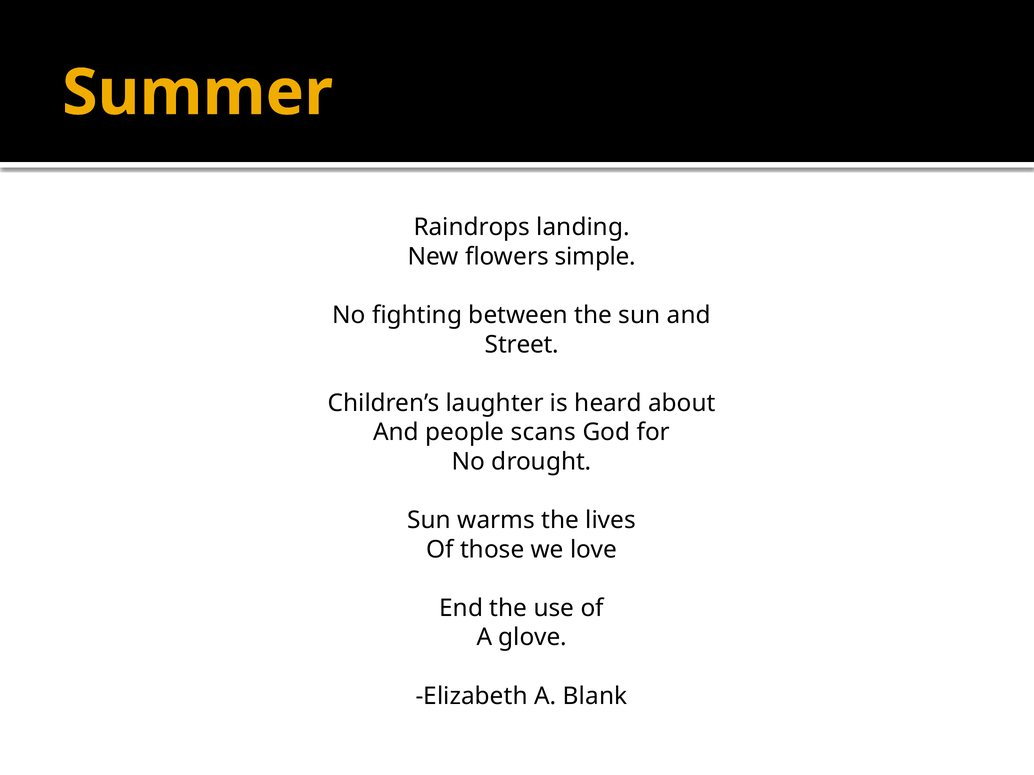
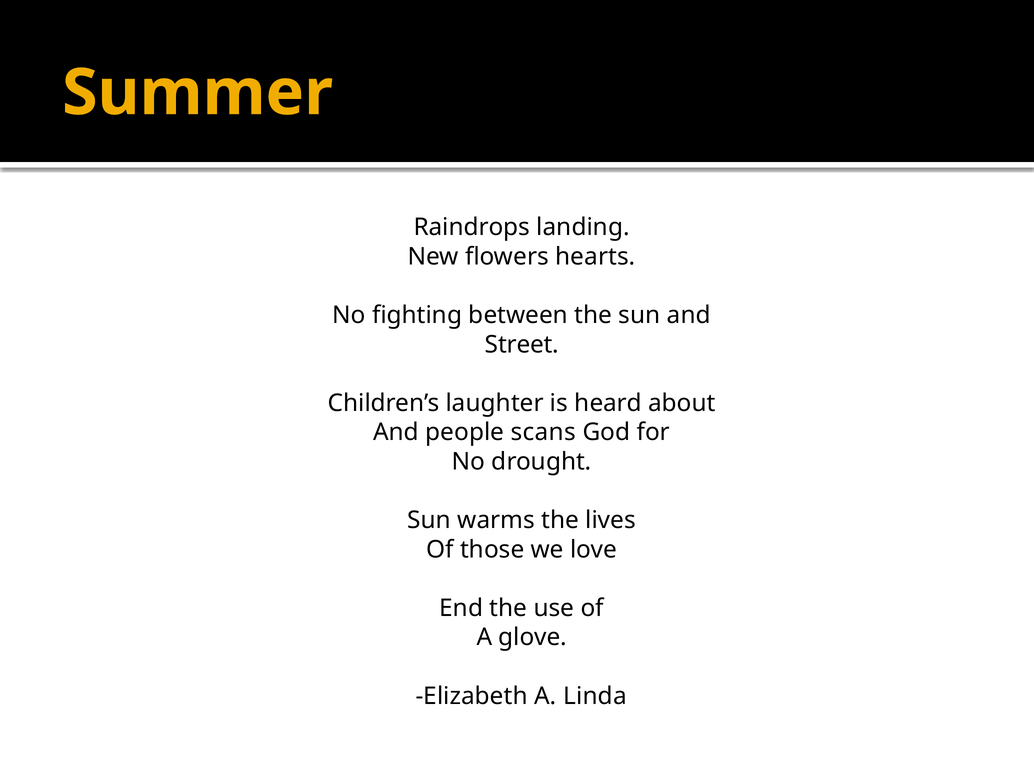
simple: simple -> hearts
Blank: Blank -> Linda
